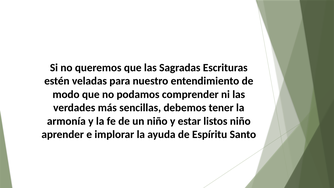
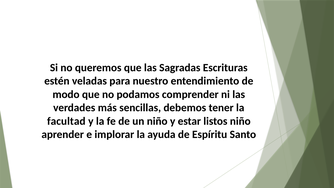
armonía: armonía -> facultad
